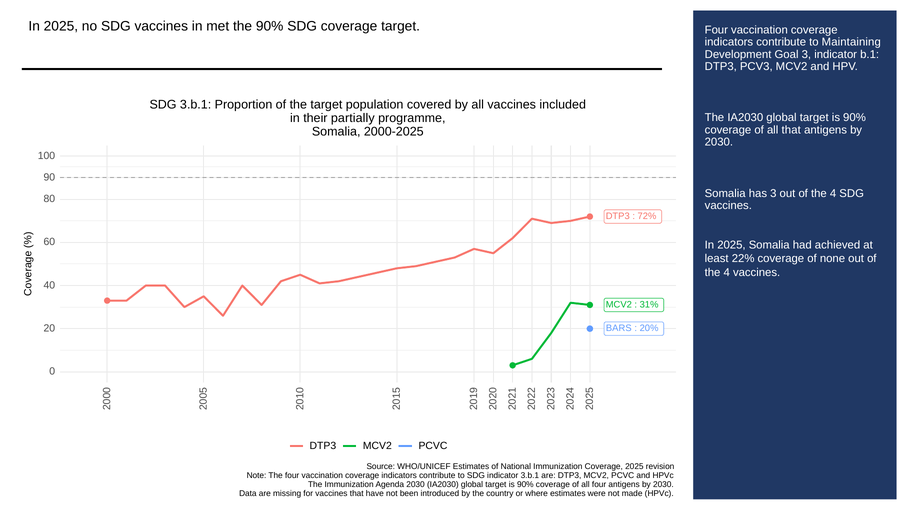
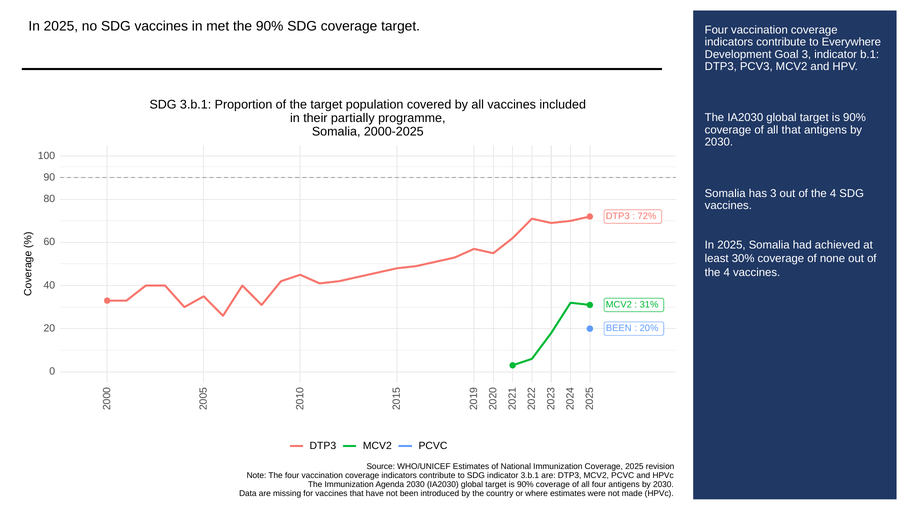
Maintaining: Maintaining -> Everywhere
22%: 22% -> 30%
BARS at (619, 329): BARS -> BEEN
